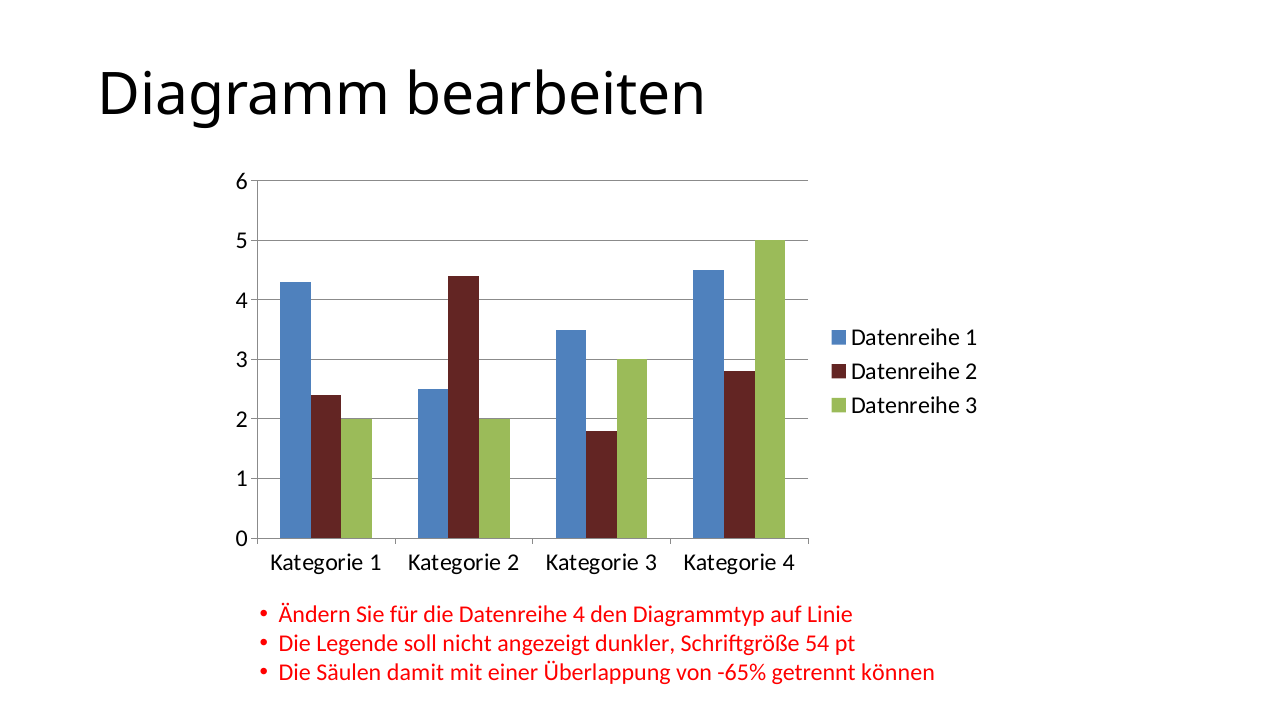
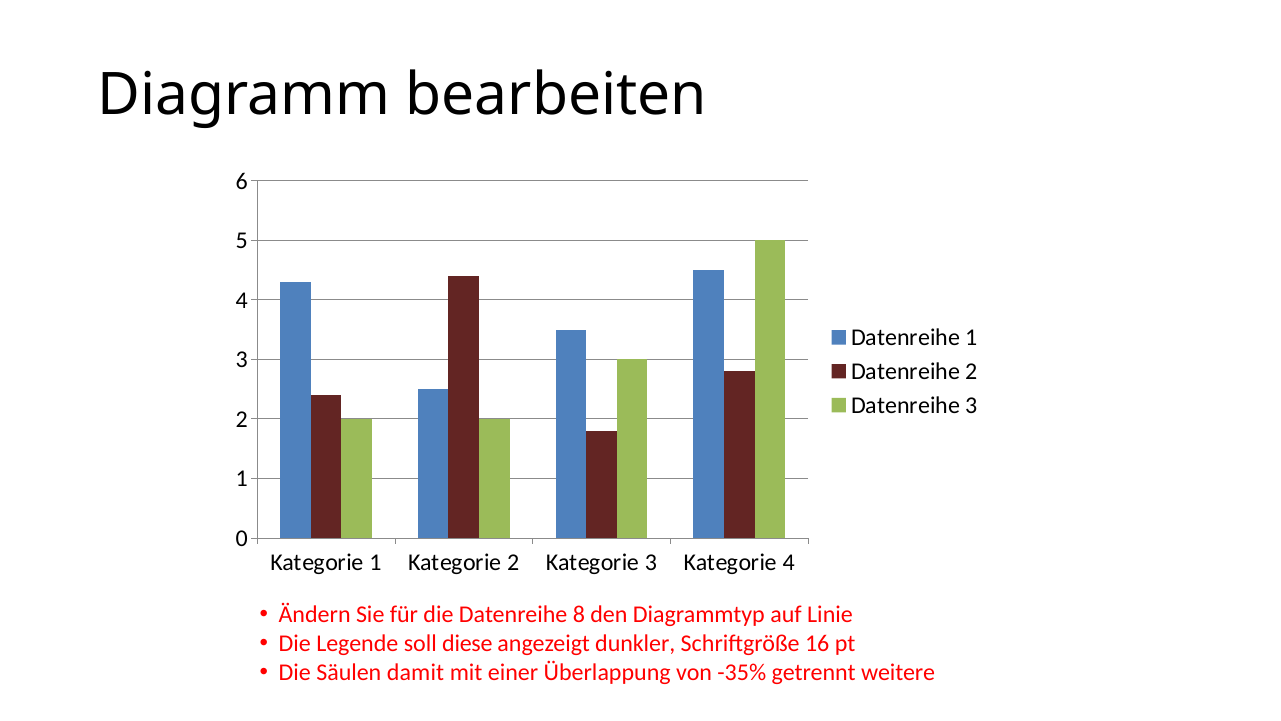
Datenreihe 4: 4 -> 8
nicht: nicht -> diese
54: 54 -> 16
-65%: -65% -> -35%
können: können -> weitere
